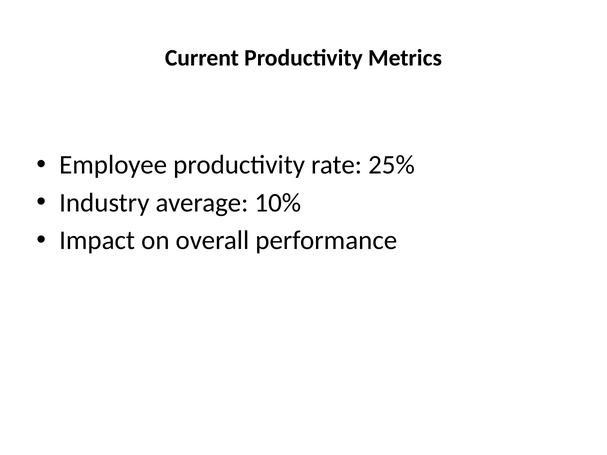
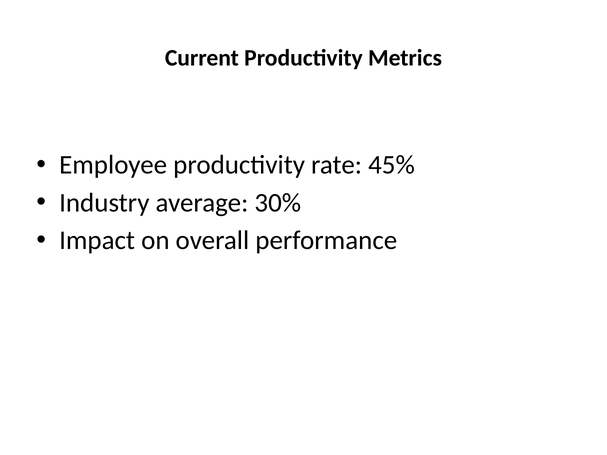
25%: 25% -> 45%
10%: 10% -> 30%
